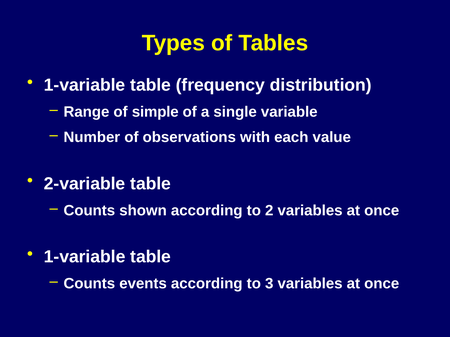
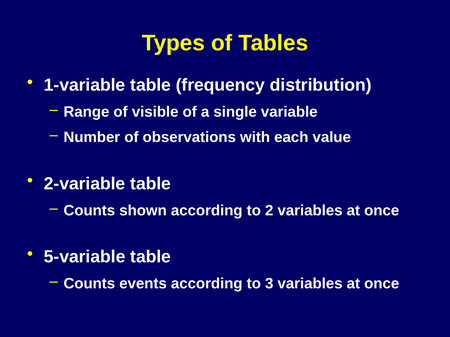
simple: simple -> visible
1-variable at (85, 257): 1-variable -> 5-variable
